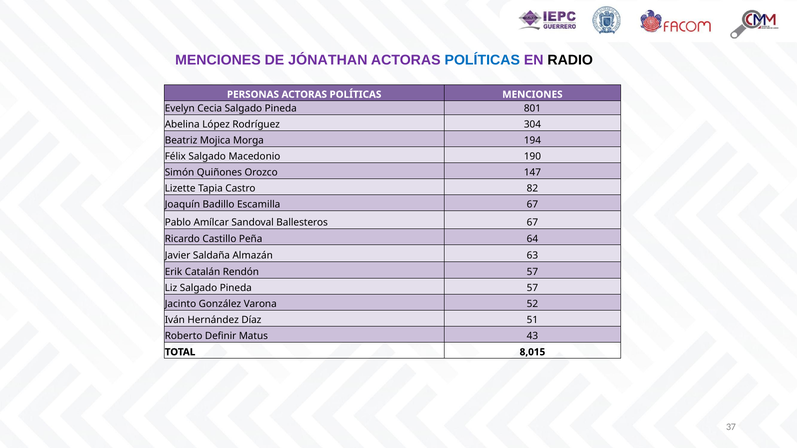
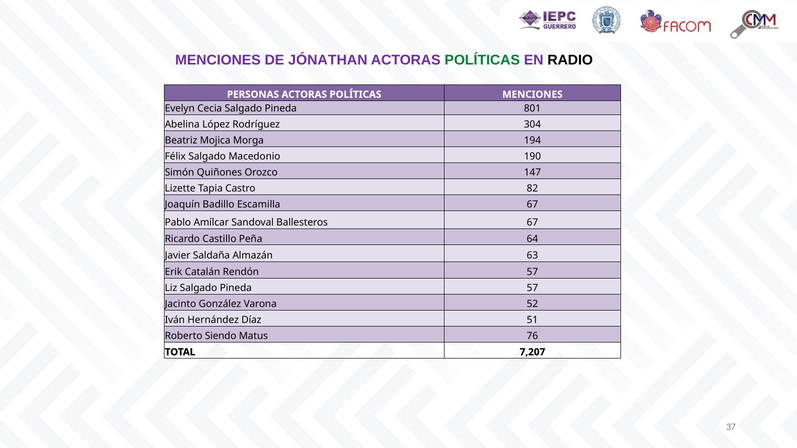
POLÍTICAS at (482, 60) colour: blue -> green
Definir: Definir -> Siendo
43: 43 -> 76
8,015: 8,015 -> 7,207
